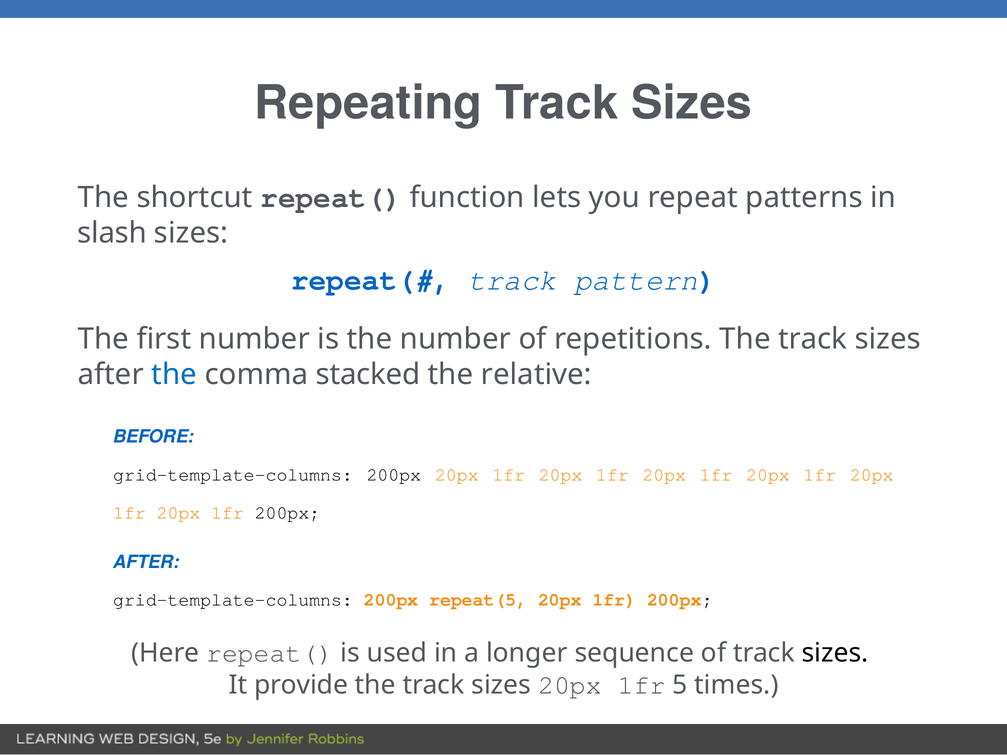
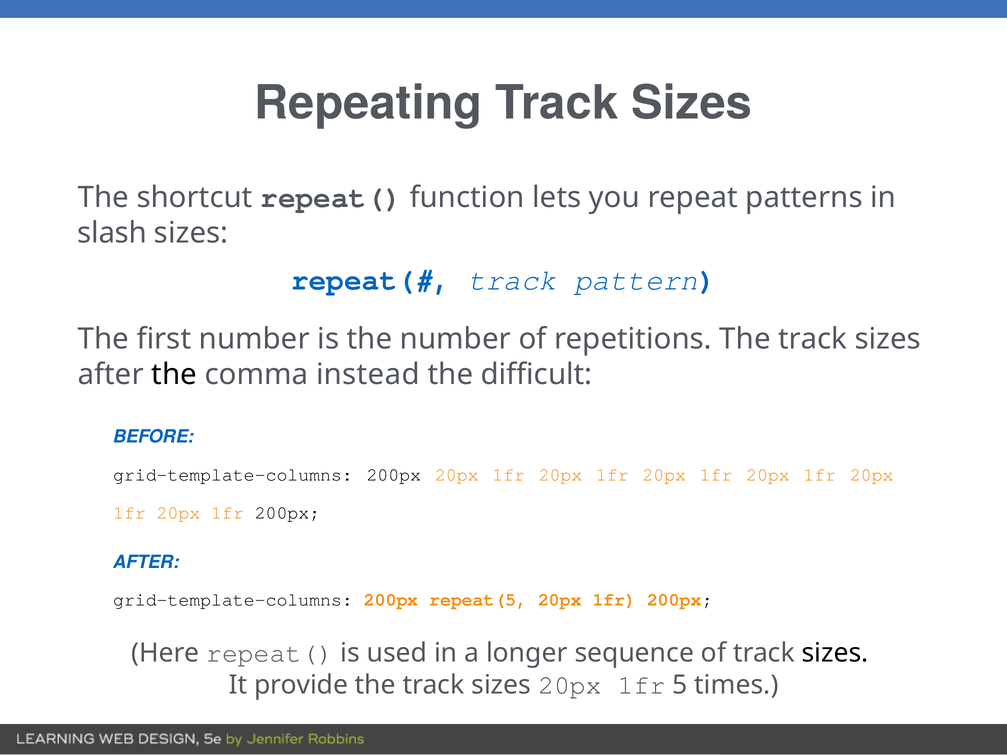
the at (174, 375) colour: blue -> black
stacked: stacked -> instead
relative: relative -> difficult
